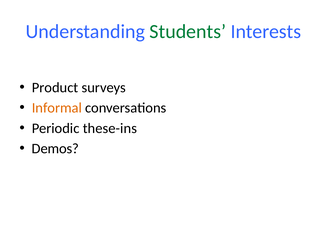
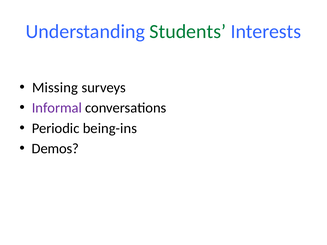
Product: Product -> Missing
Informal colour: orange -> purple
these-ins: these-ins -> being-ins
